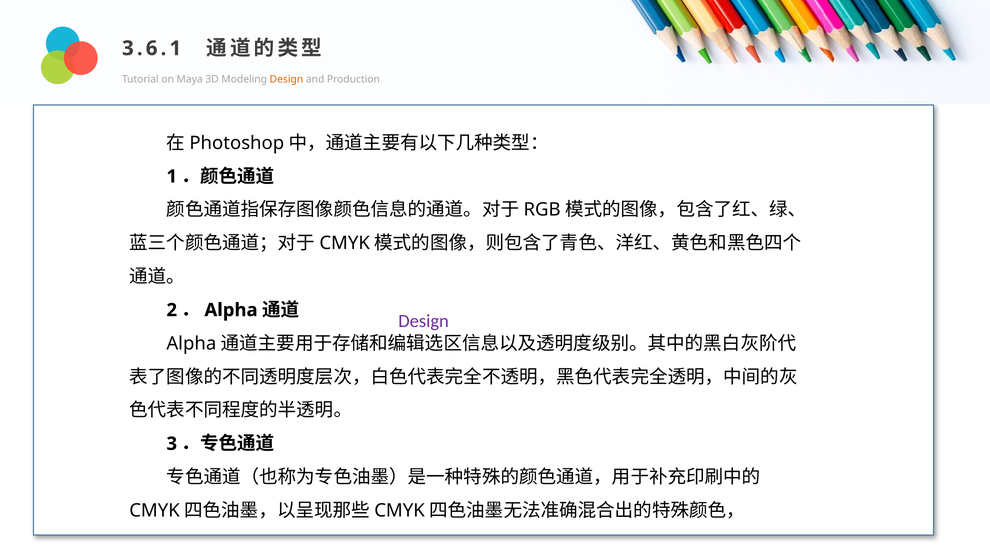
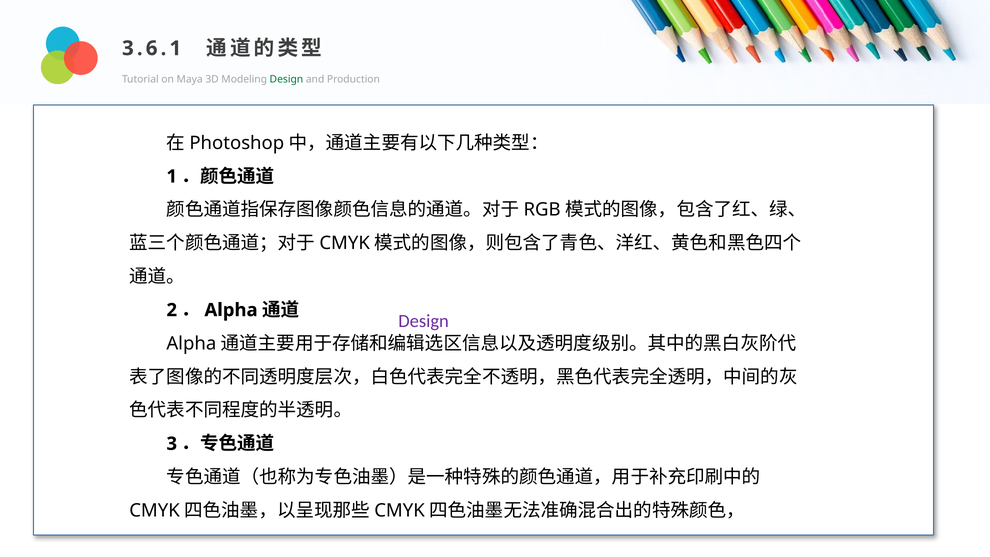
Design at (286, 79) colour: orange -> green
